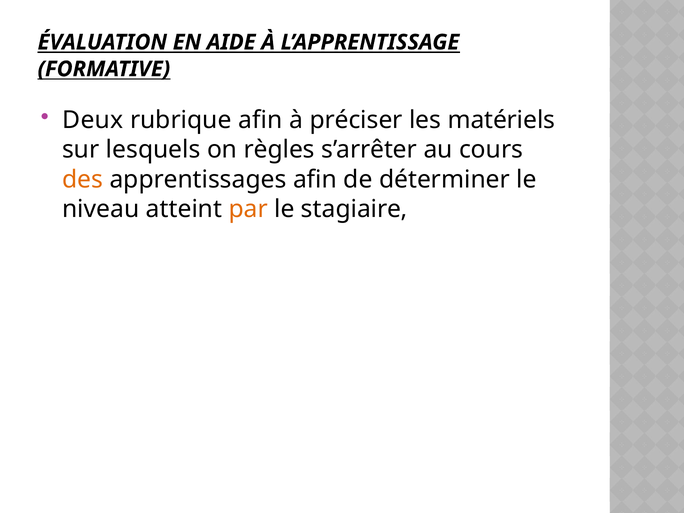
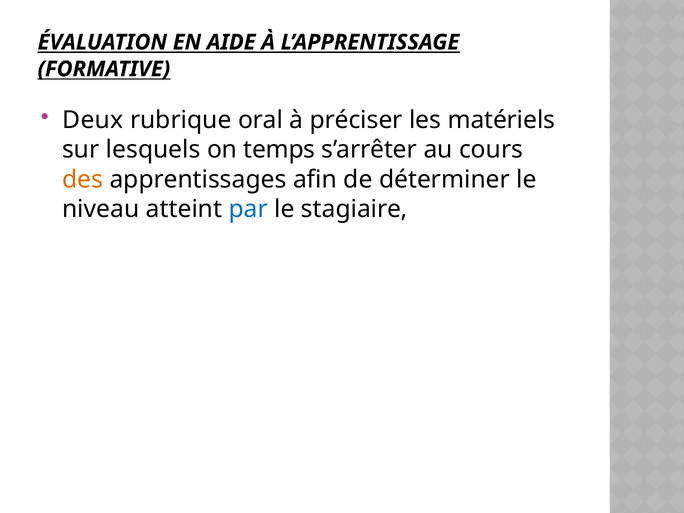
rubrique afin: afin -> oral
règles: règles -> temps
par colour: orange -> blue
